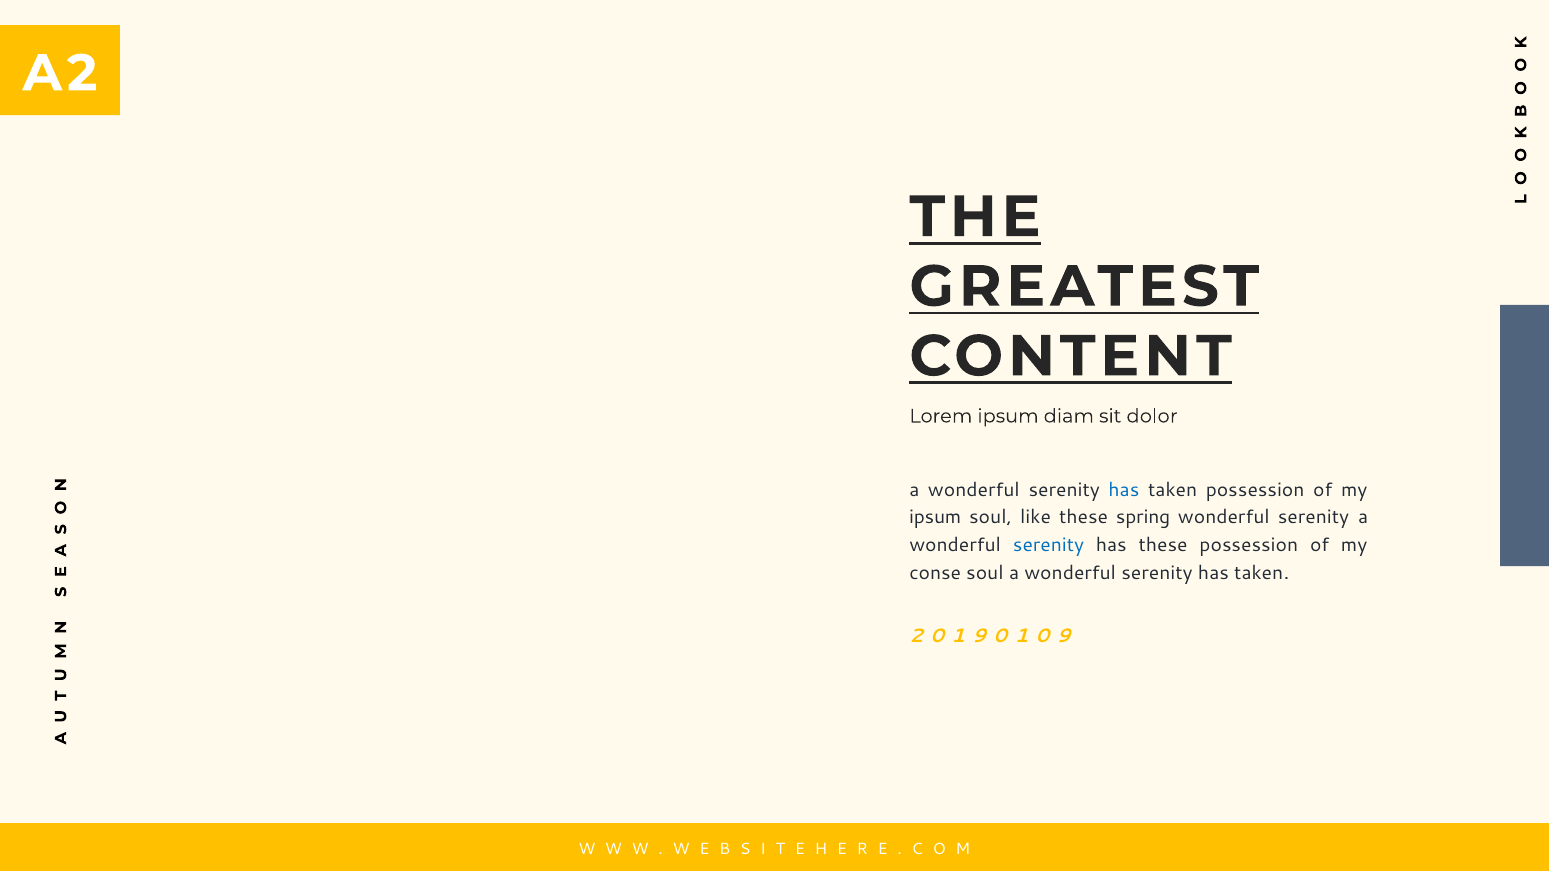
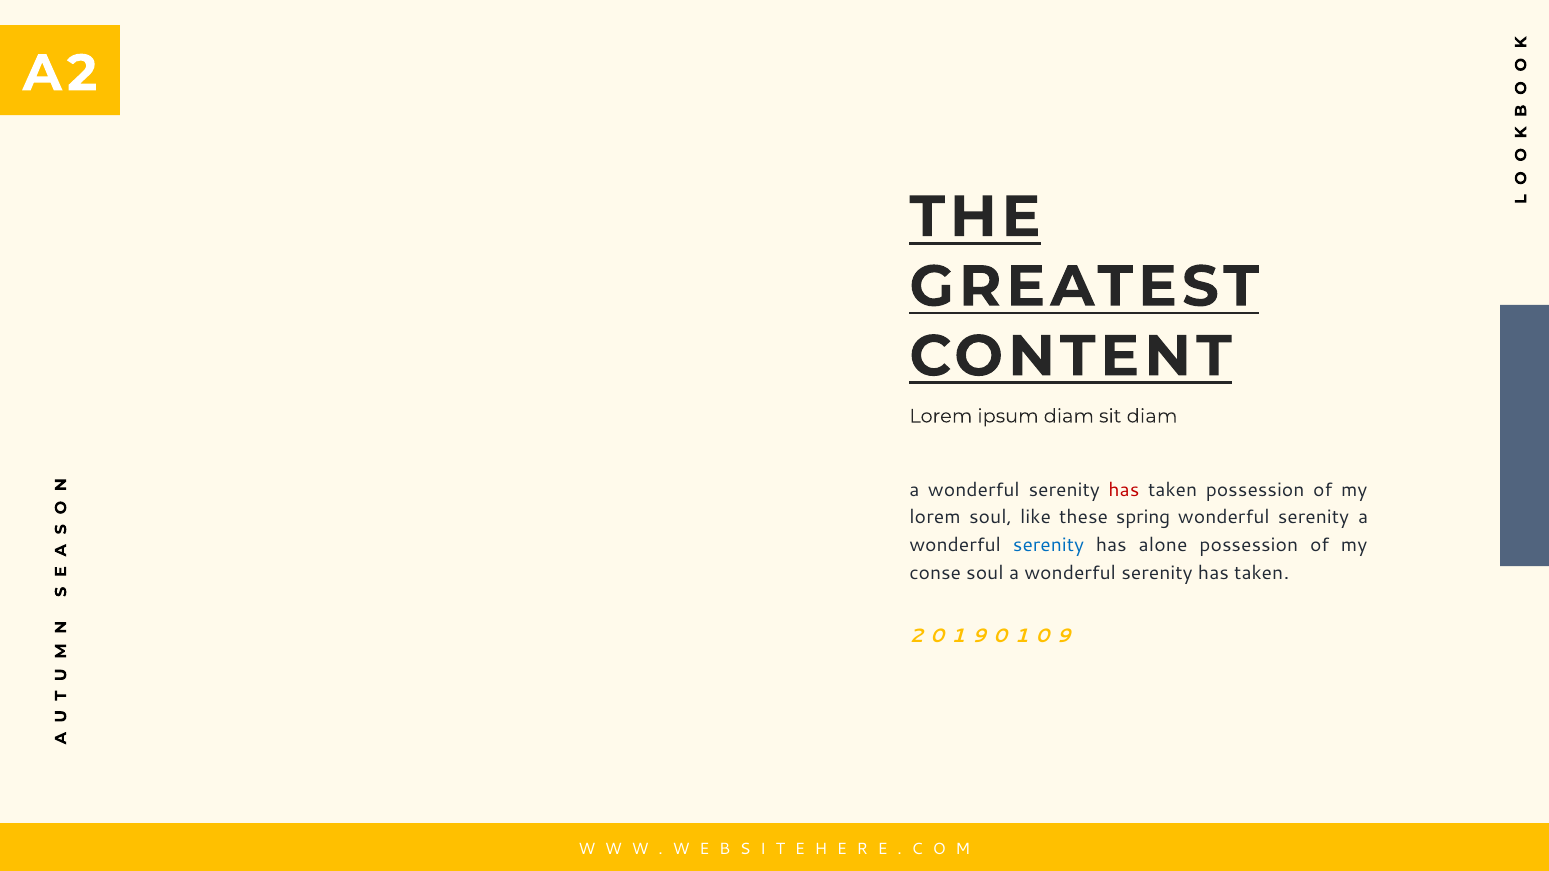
sit dolor: dolor -> diam
has at (1124, 490) colour: blue -> red
ipsum at (935, 518): ipsum -> lorem
has these: these -> alone
